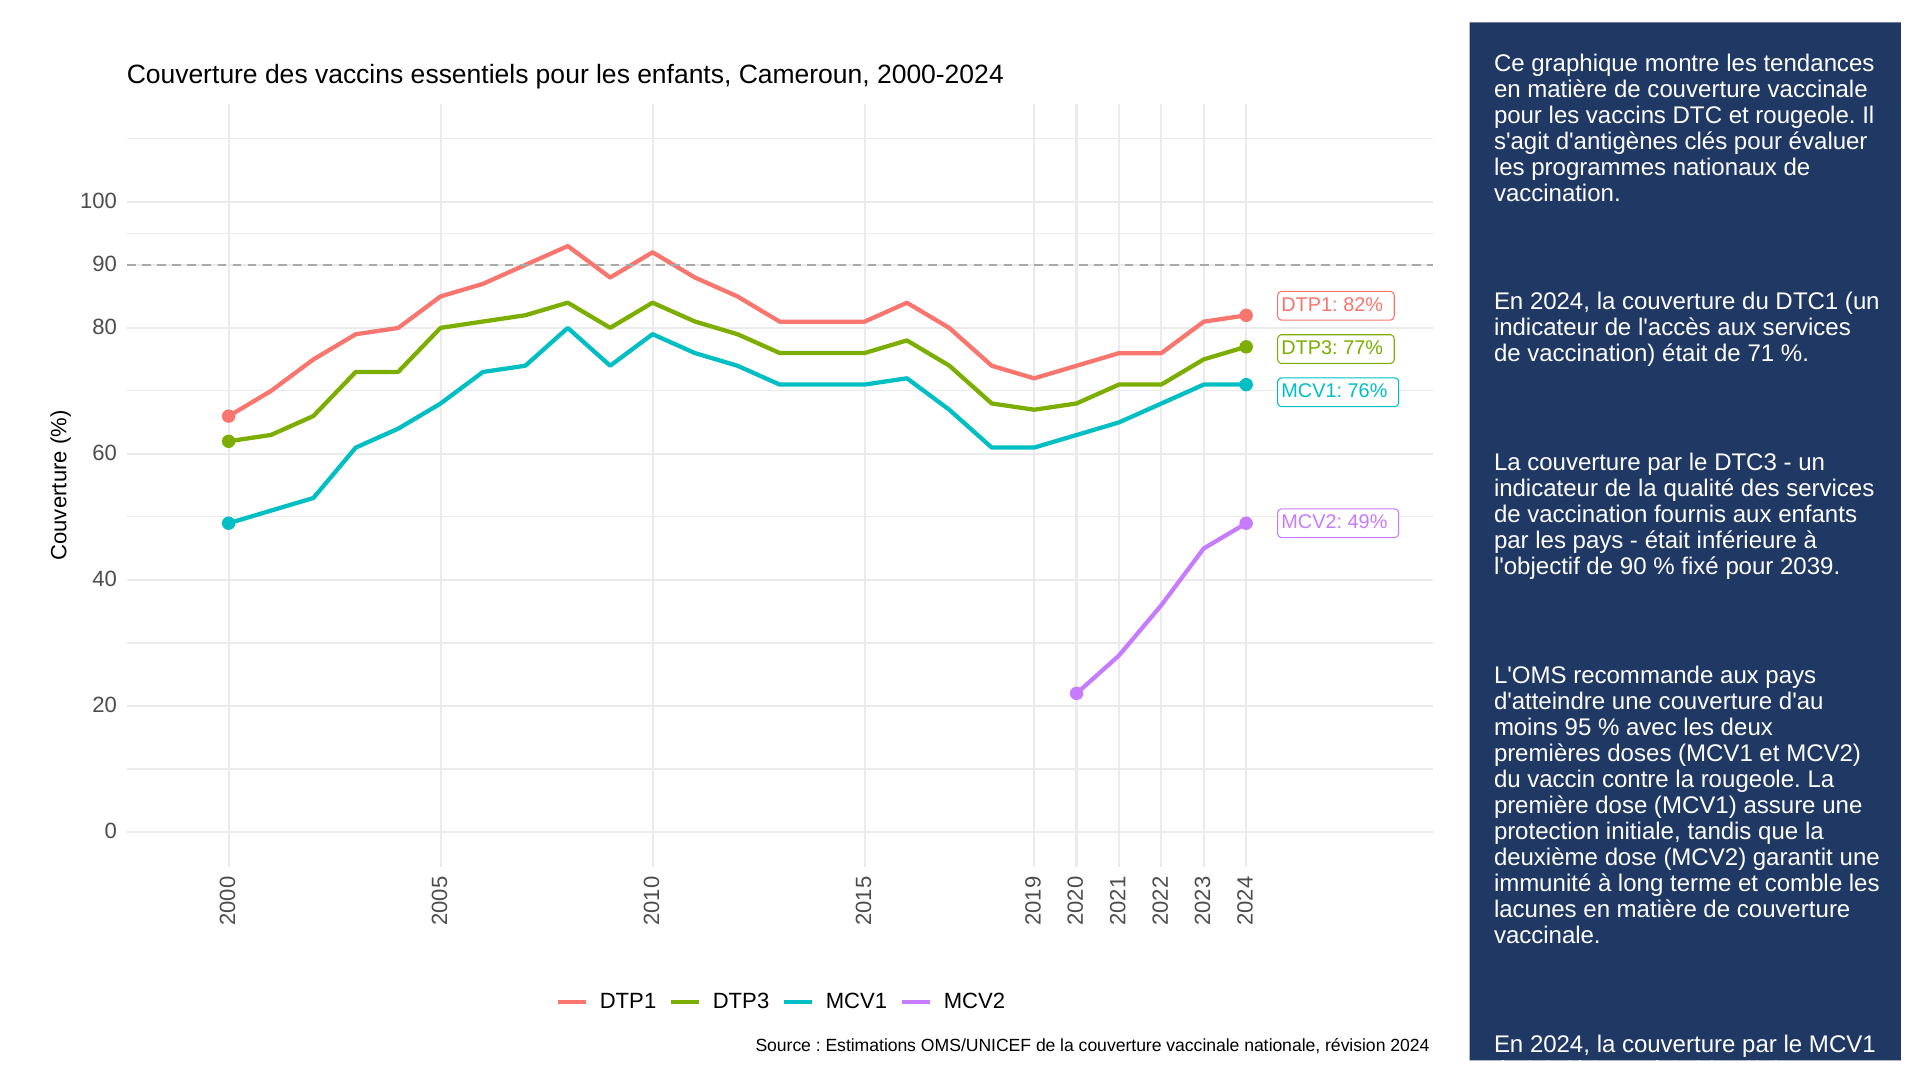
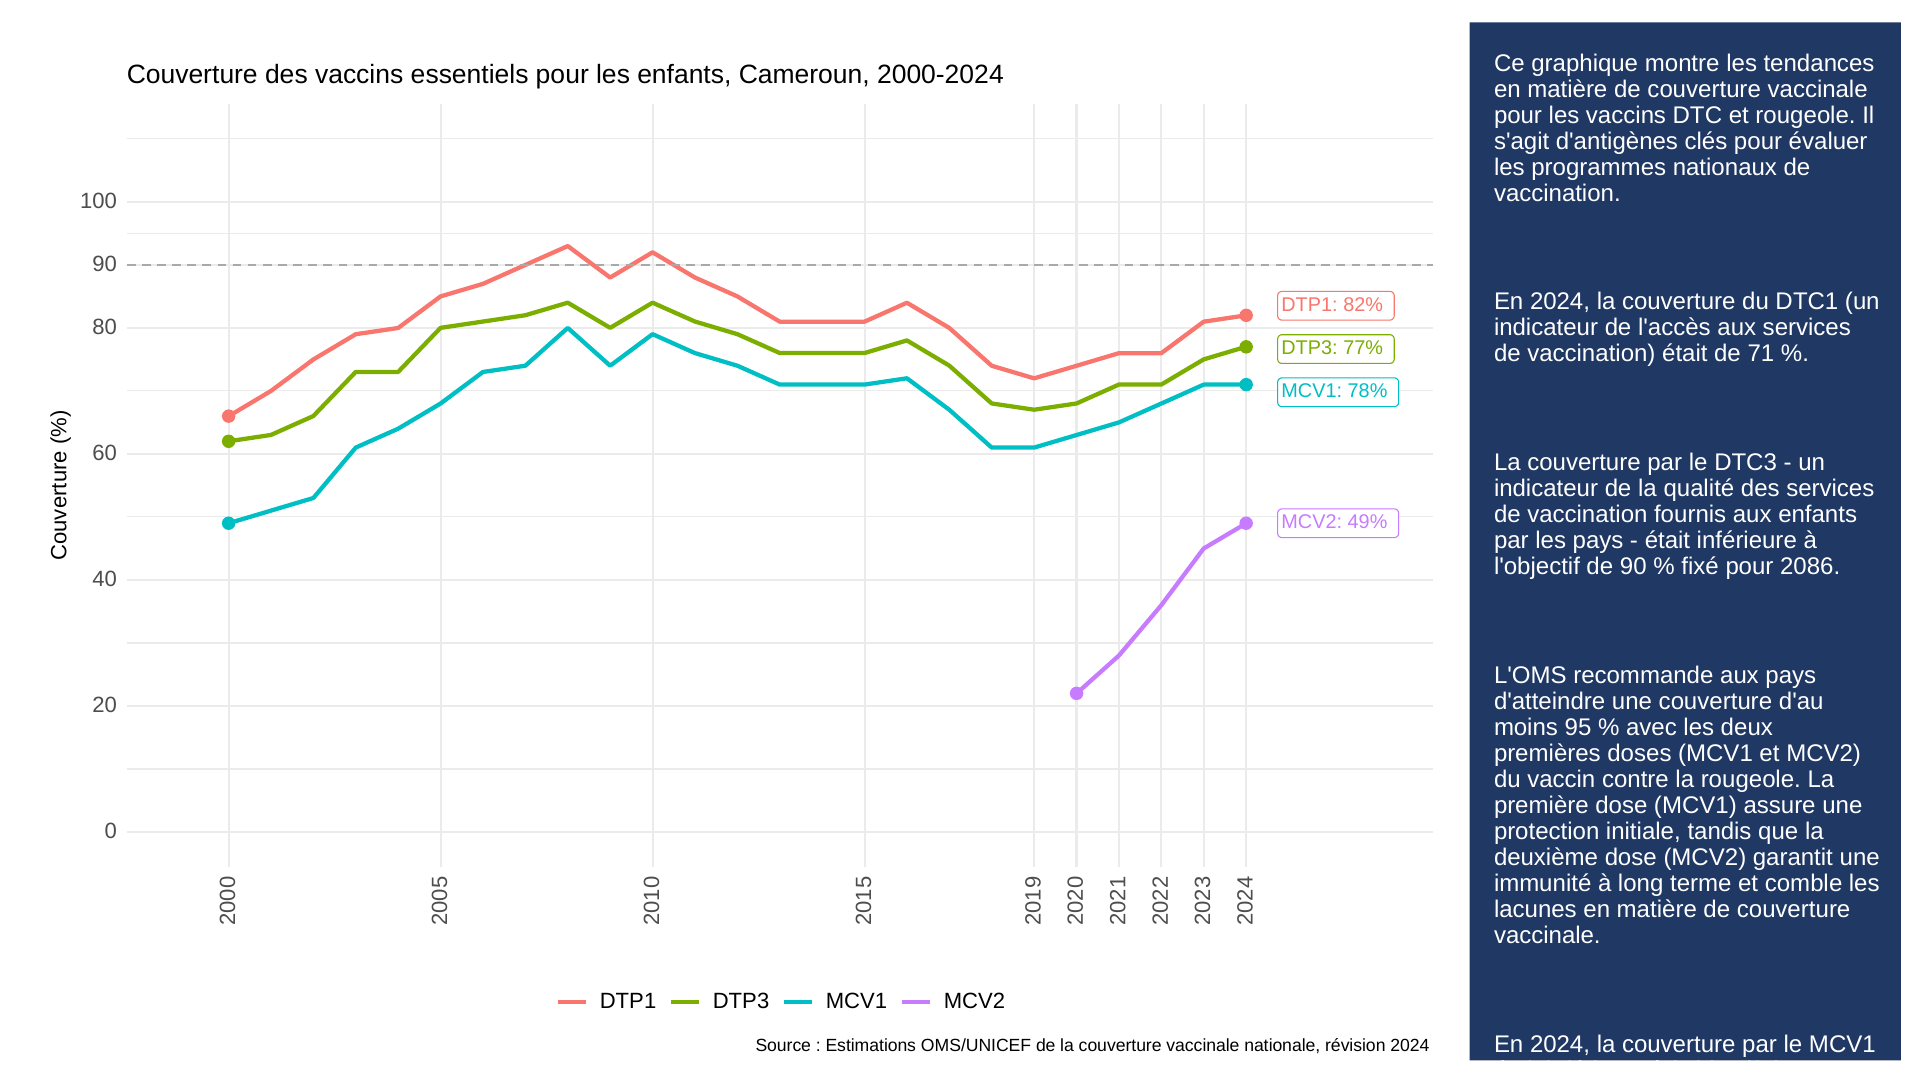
76%: 76% -> 78%
2039: 2039 -> 2086
